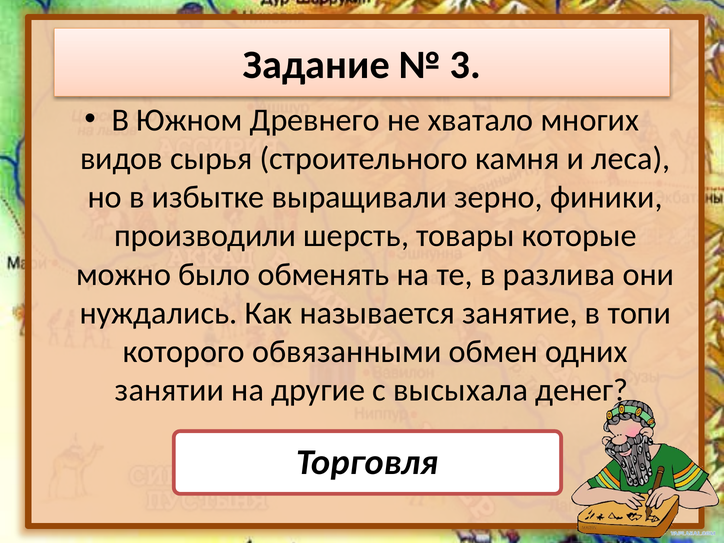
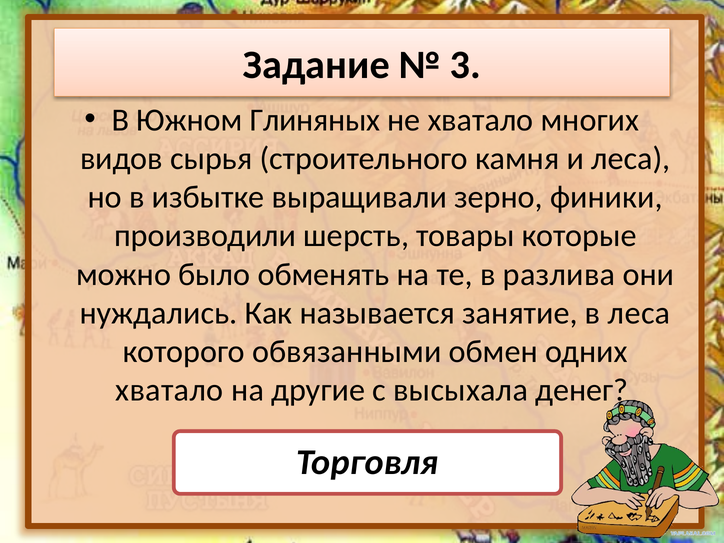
Древнего: Древнего -> Глиняных
в топи: топи -> леса
занятии at (170, 390): занятии -> хватало
